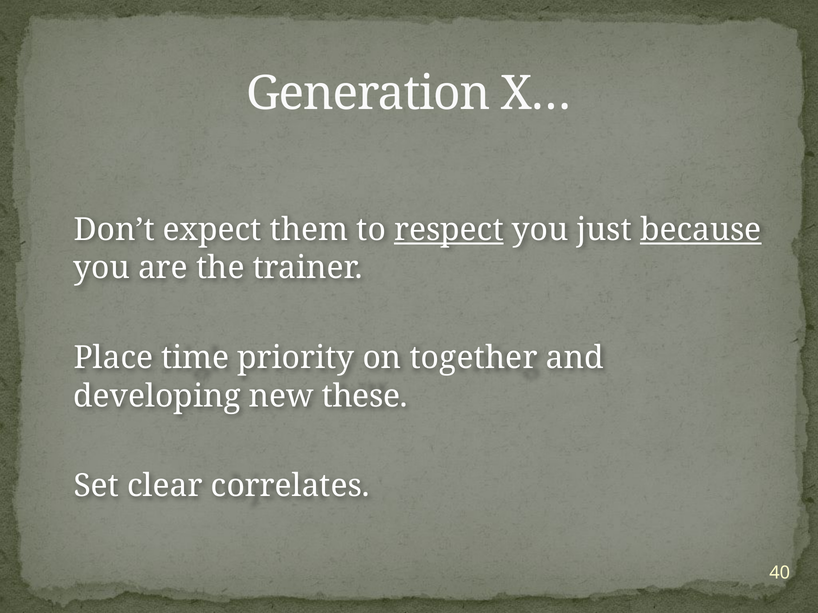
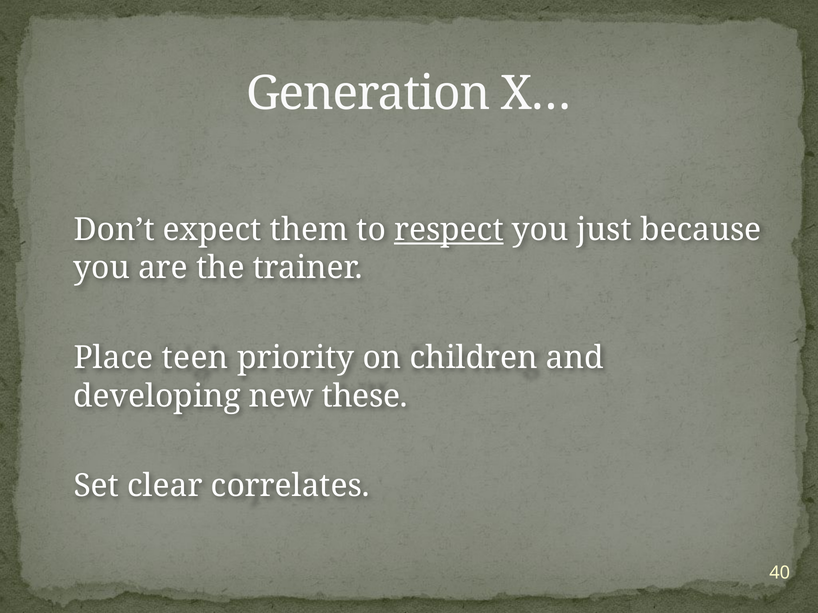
because underline: present -> none
time: time -> teen
together: together -> children
